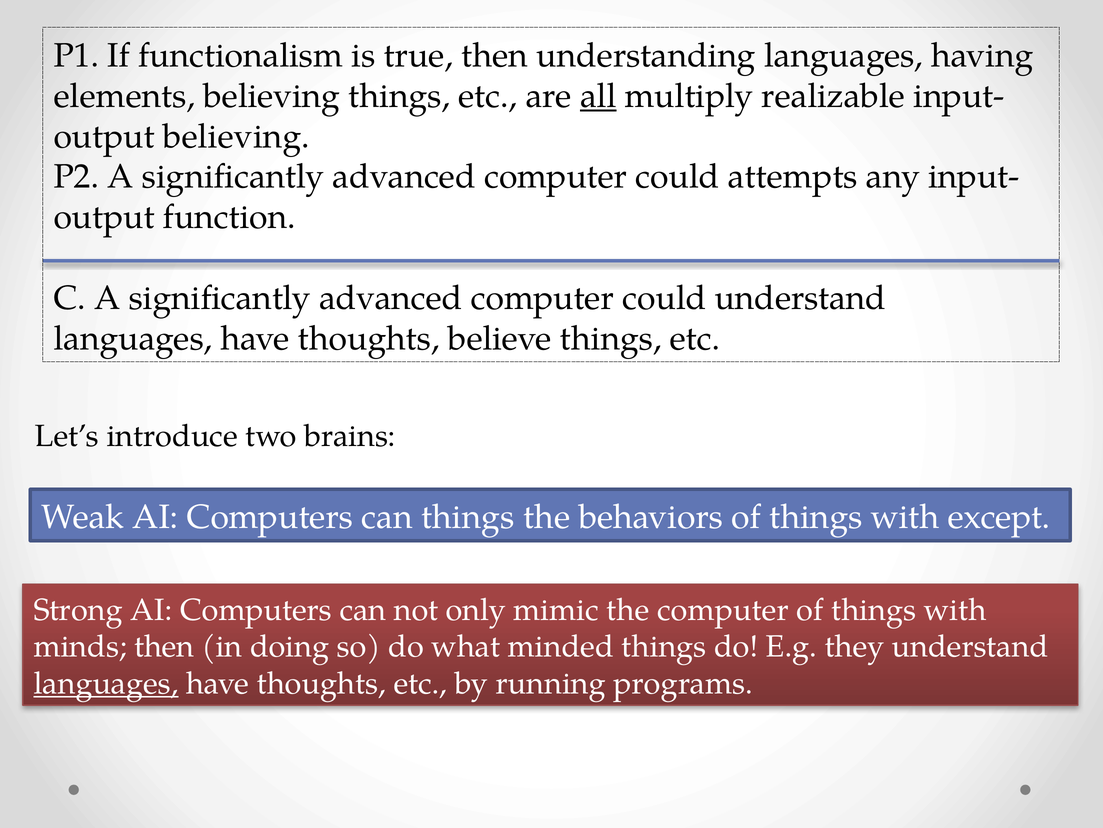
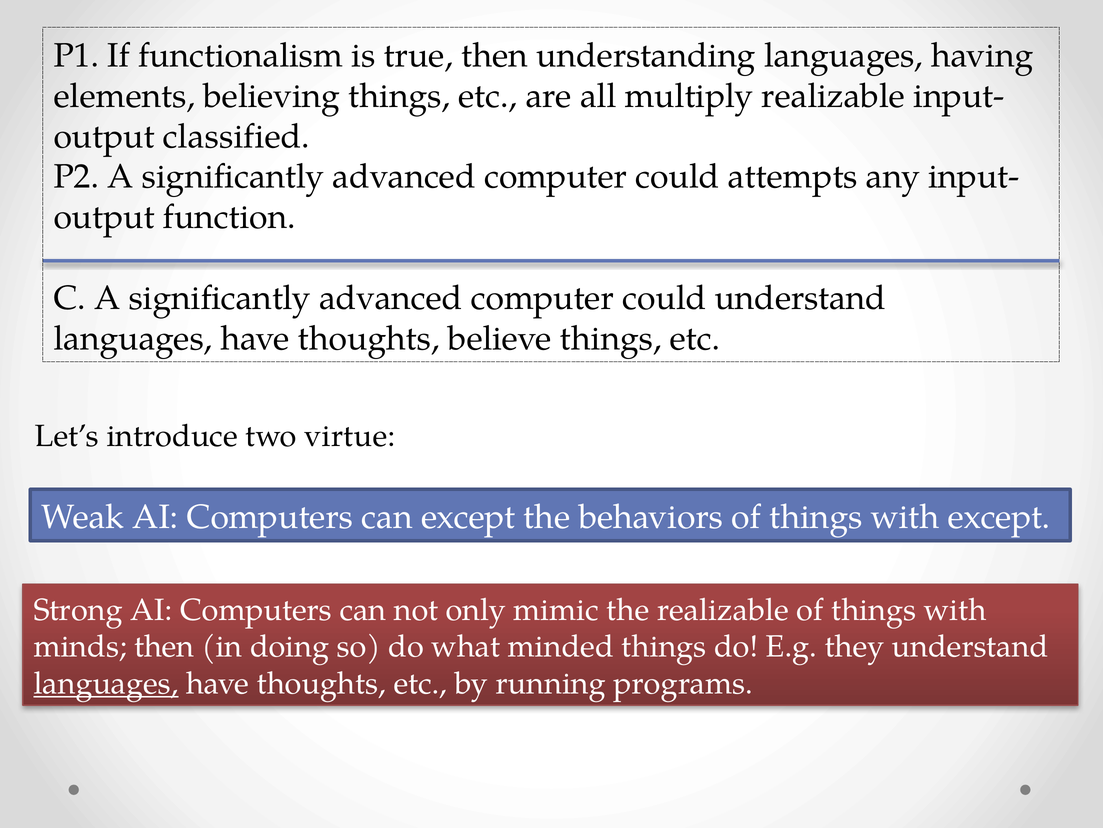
all underline: present -> none
believing at (236, 136): believing -> classified
brains: brains -> virtue
can things: things -> except
the computer: computer -> realizable
